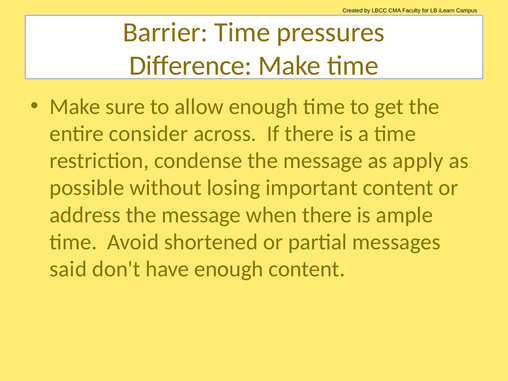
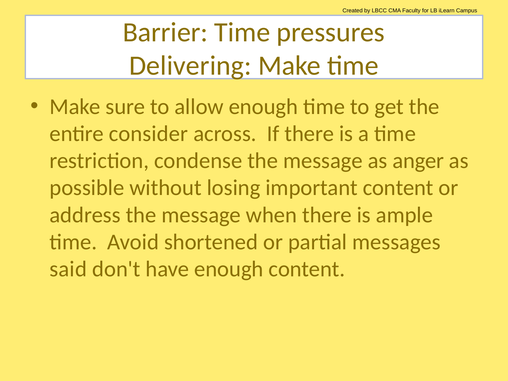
Difference: Difference -> Delivering
apply: apply -> anger
